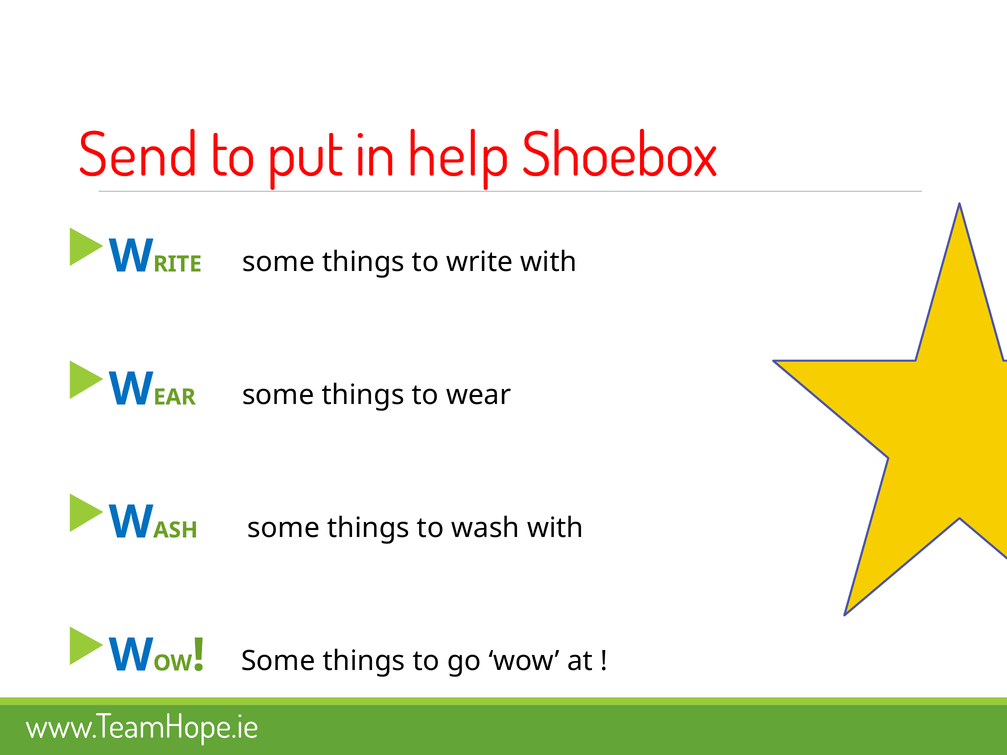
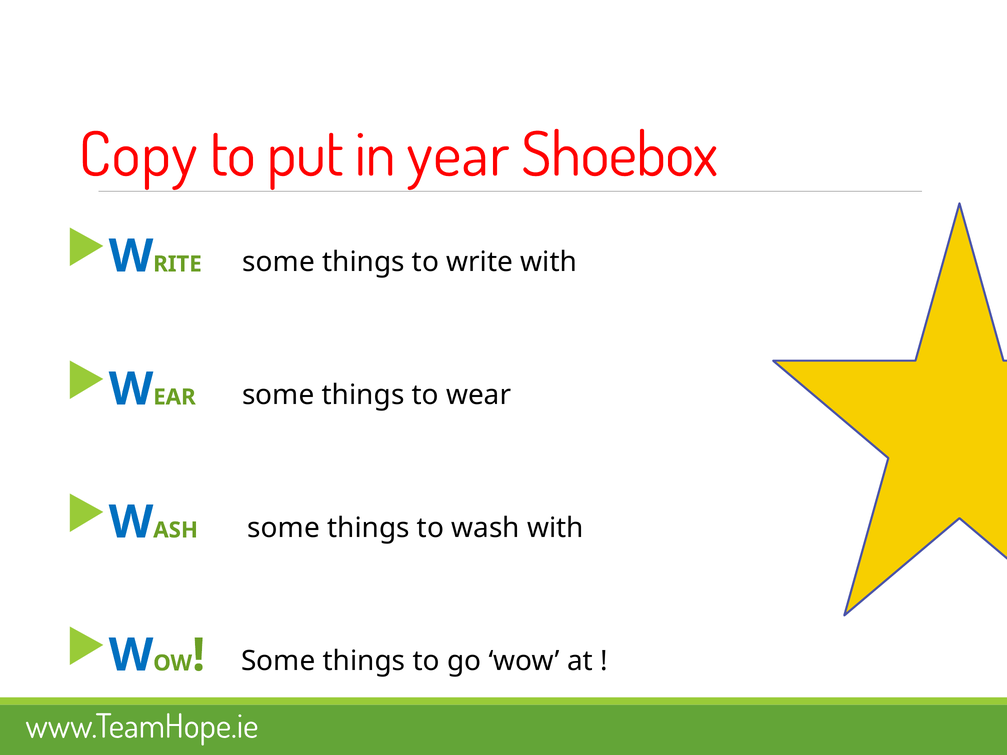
Send: Send -> Copy
help: help -> year
